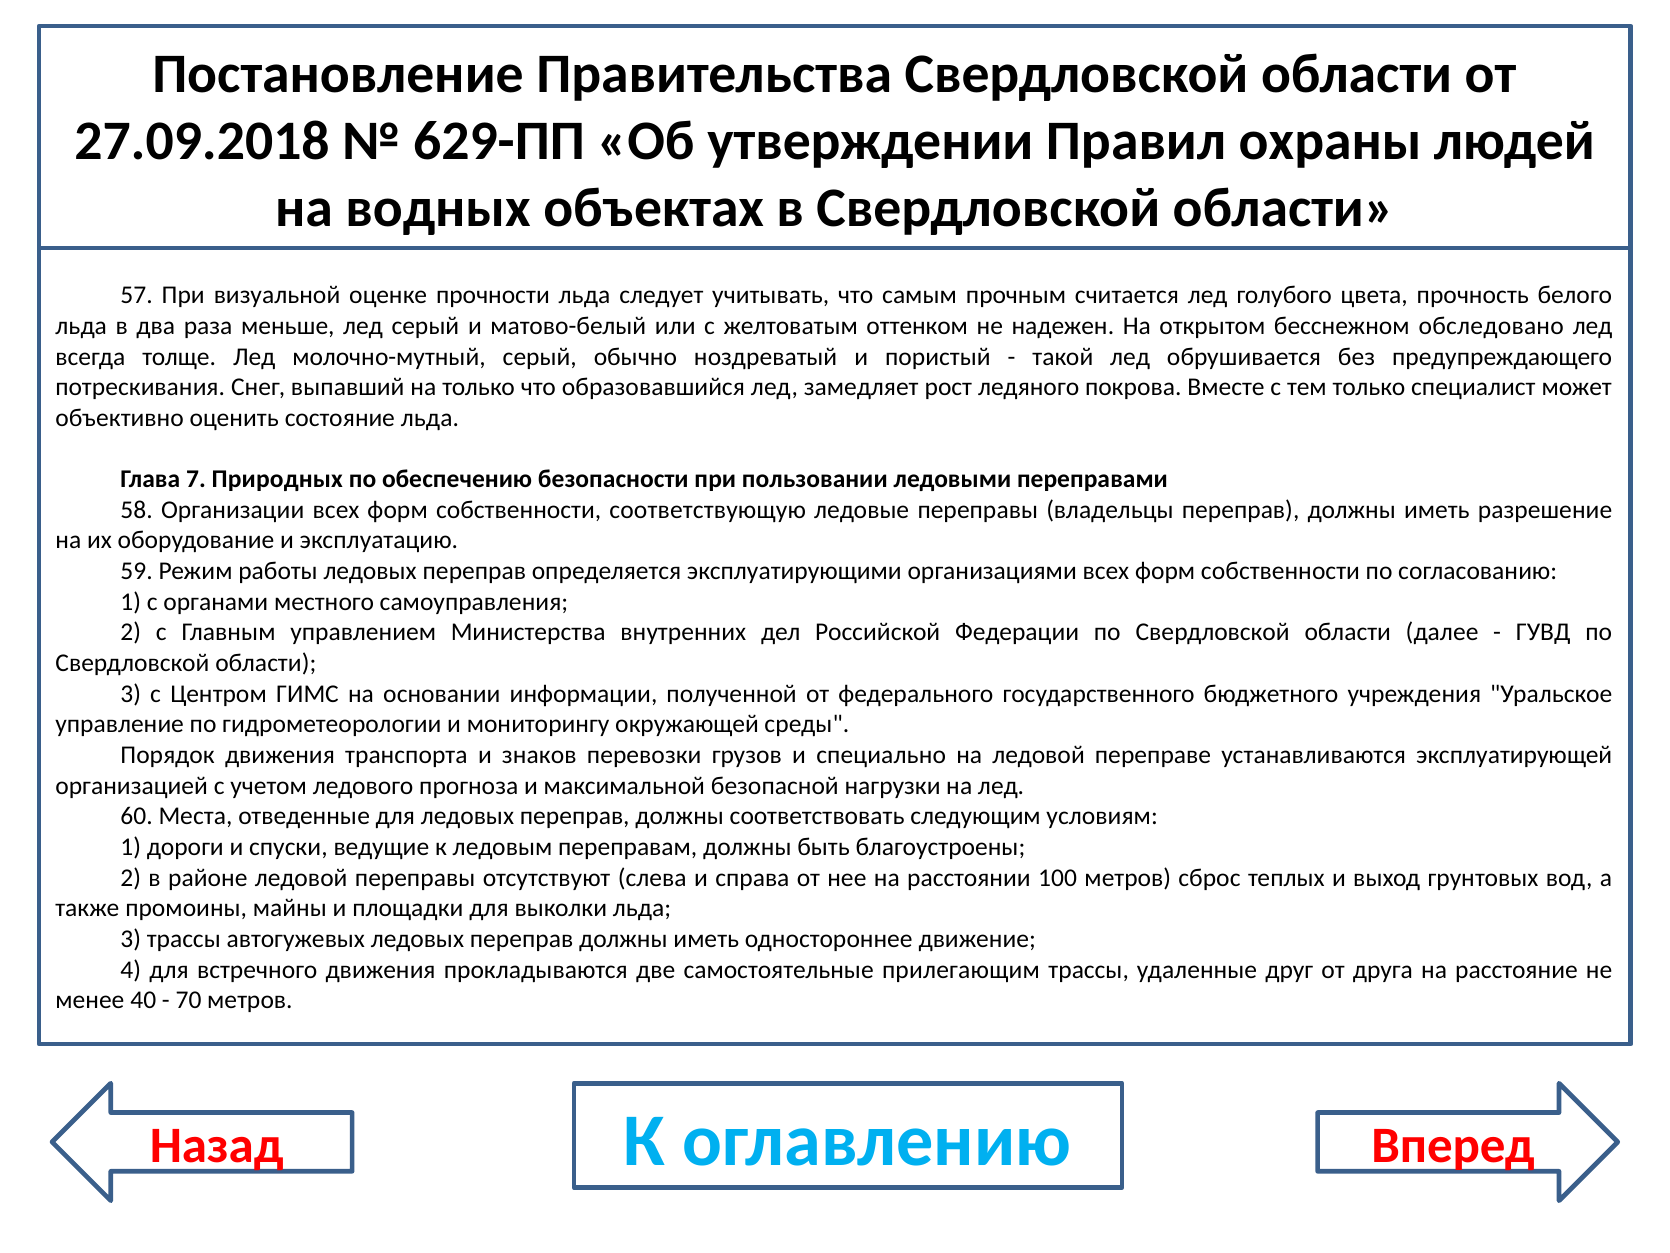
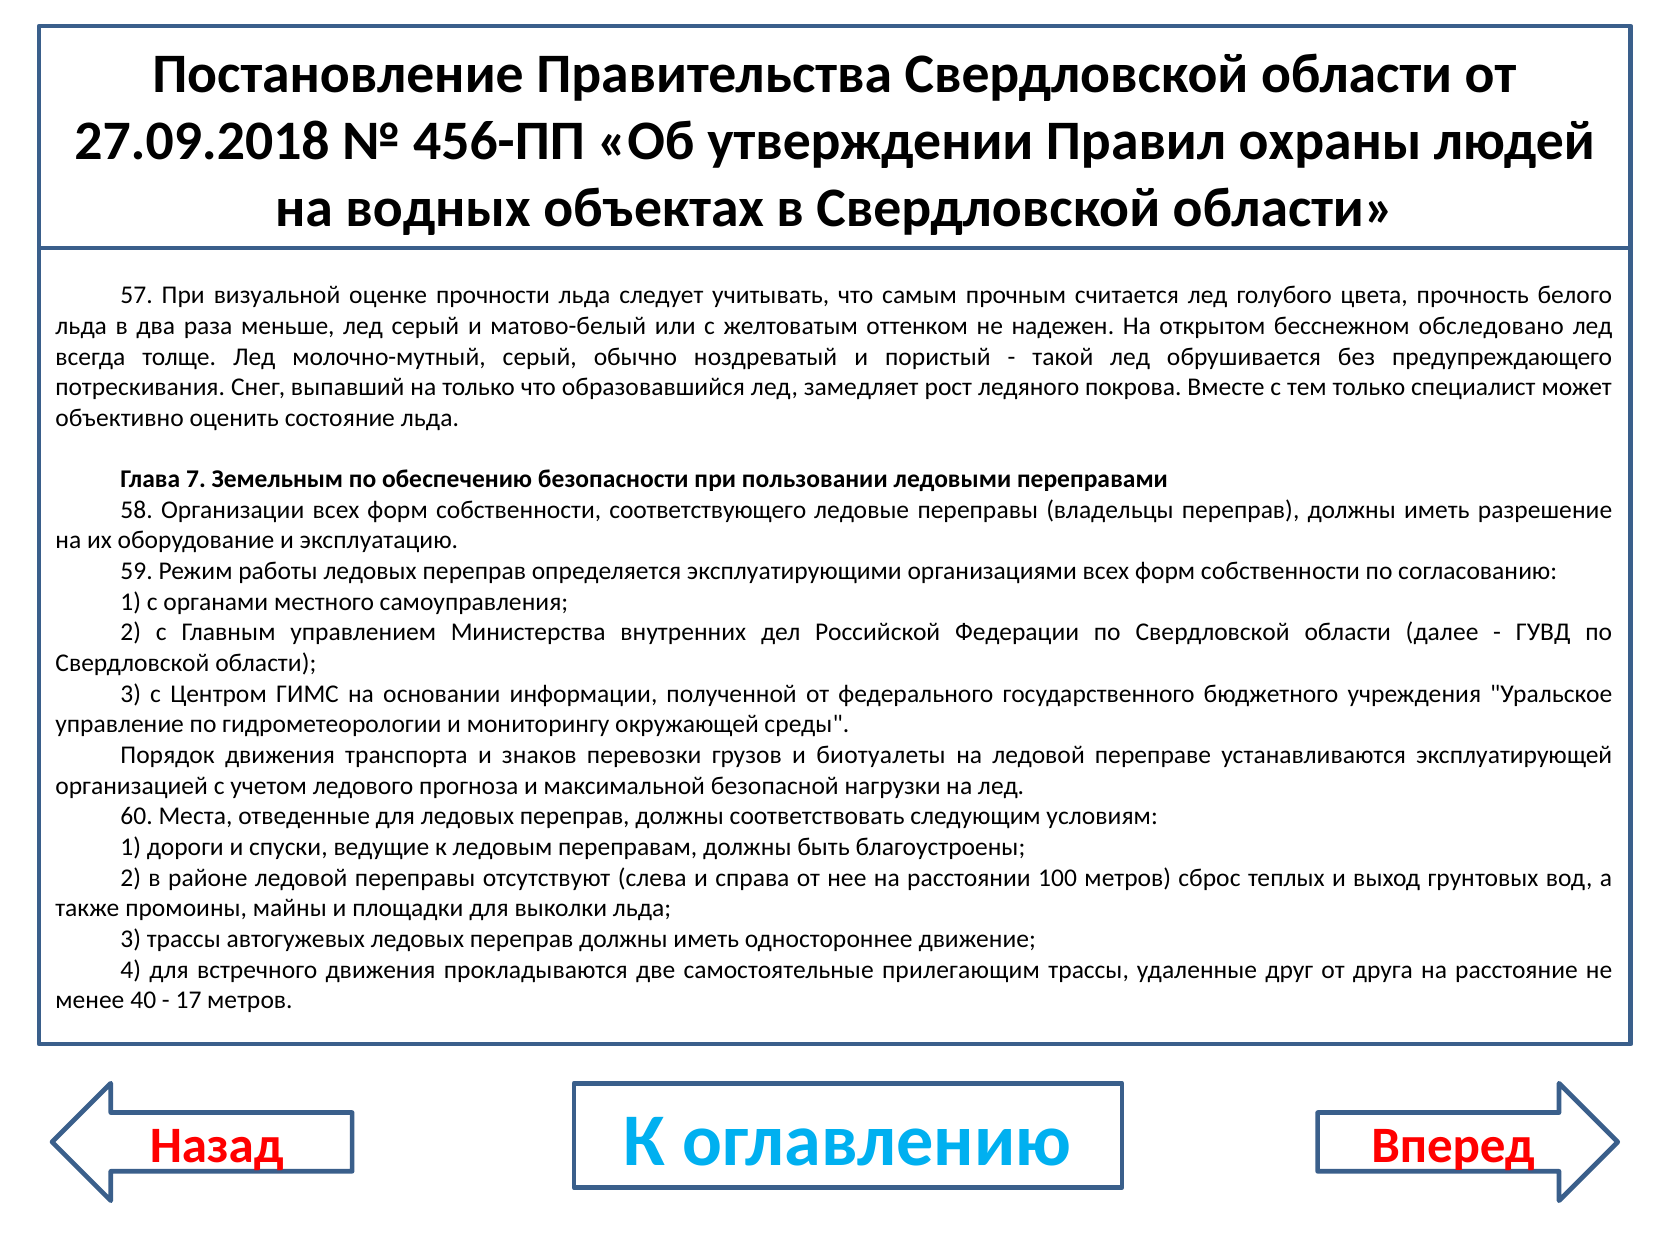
629-ПП: 629-ПП -> 456-ПП
Природных: Природных -> Земельным
соответствующую: соответствующую -> соответствующего
специально: специально -> биотуалеты
70: 70 -> 17
